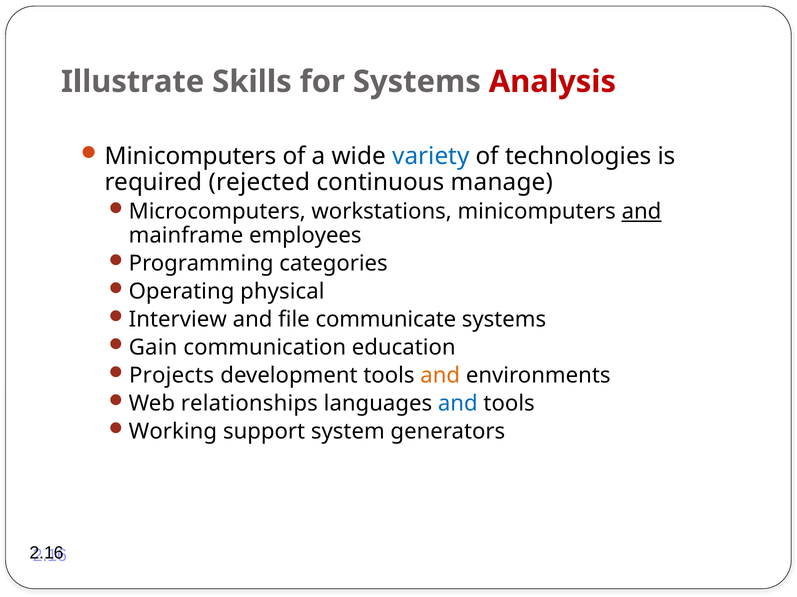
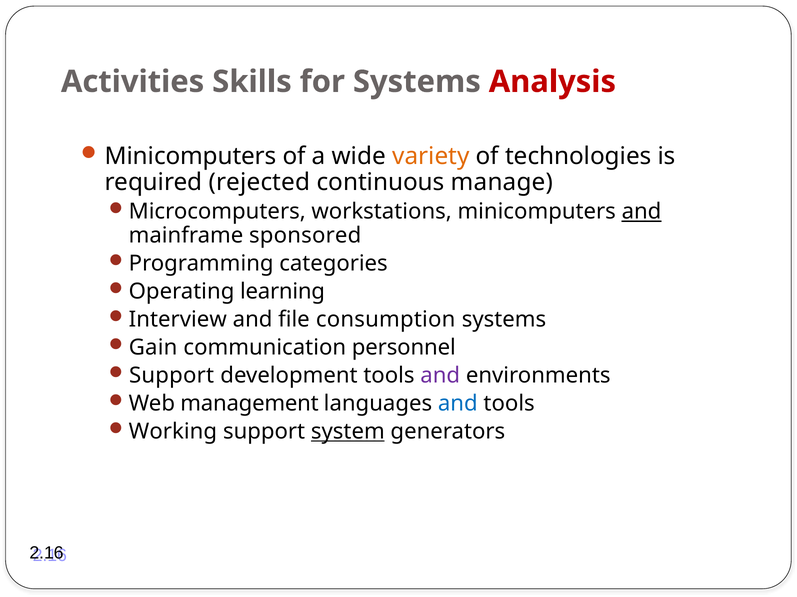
Illustrate: Illustrate -> Activities
variety colour: blue -> orange
employees: employees -> sponsored
physical: physical -> learning
communicate: communicate -> consumption
education: education -> personnel
Projects at (172, 376): Projects -> Support
and at (440, 376) colour: orange -> purple
relationships: relationships -> management
system underline: none -> present
